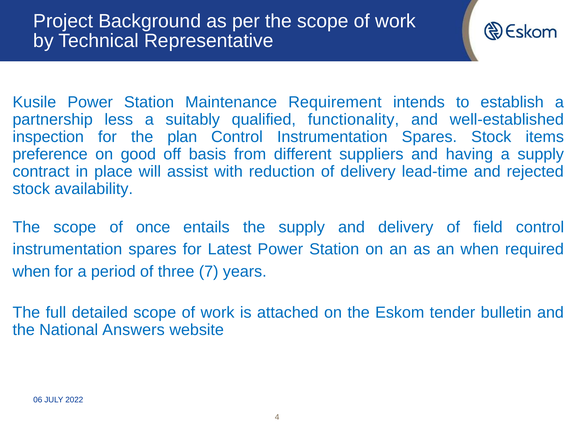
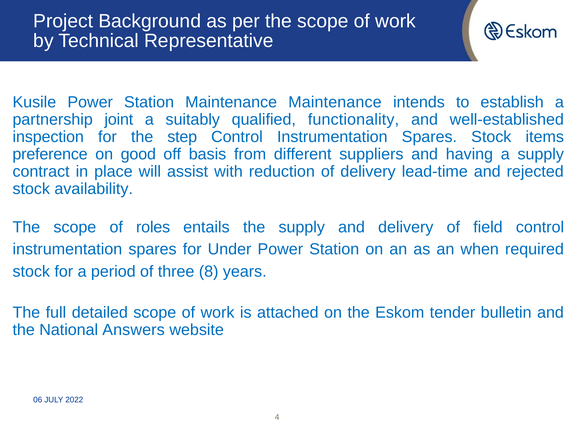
Maintenance Requirement: Requirement -> Maintenance
less: less -> joint
plan: plan -> step
once: once -> roles
Latest: Latest -> Under
when at (31, 271): when -> stock
7: 7 -> 8
